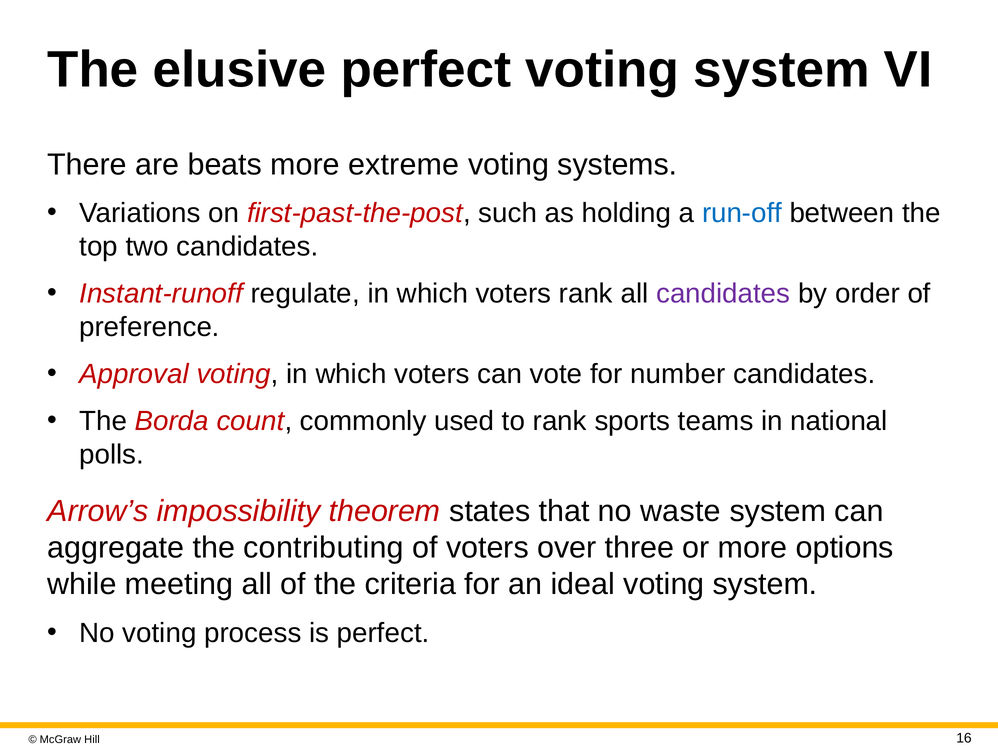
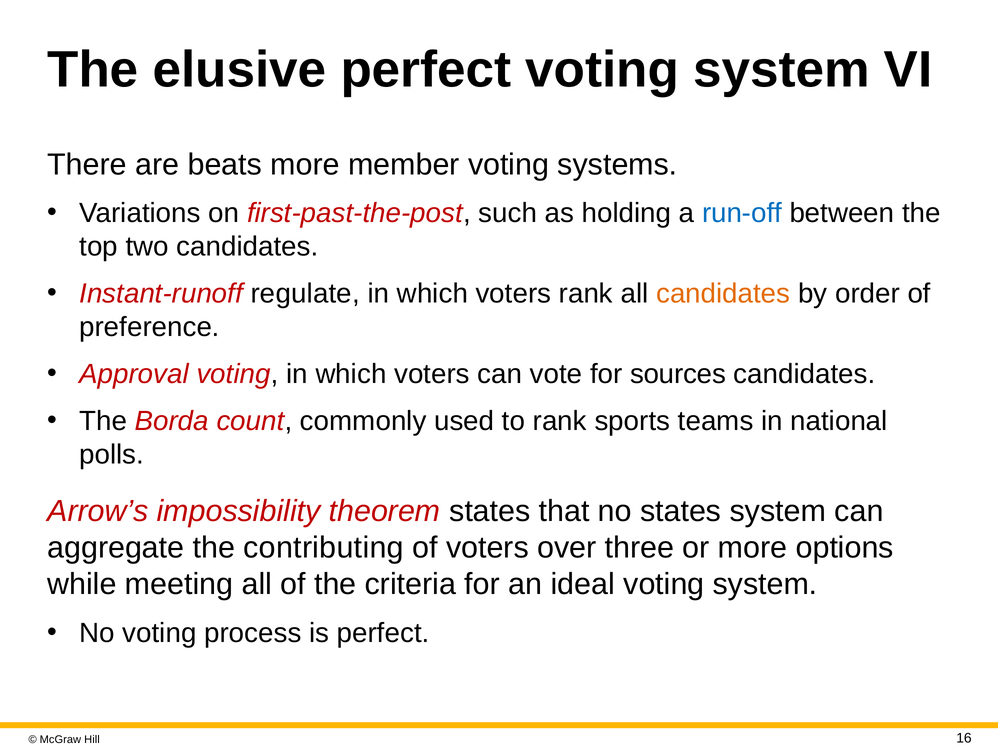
extreme: extreme -> member
candidates at (723, 294) colour: purple -> orange
number: number -> sources
no waste: waste -> states
